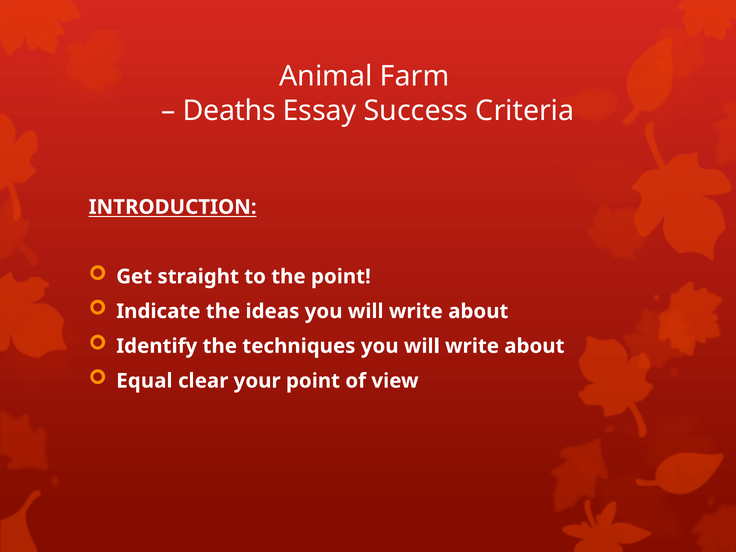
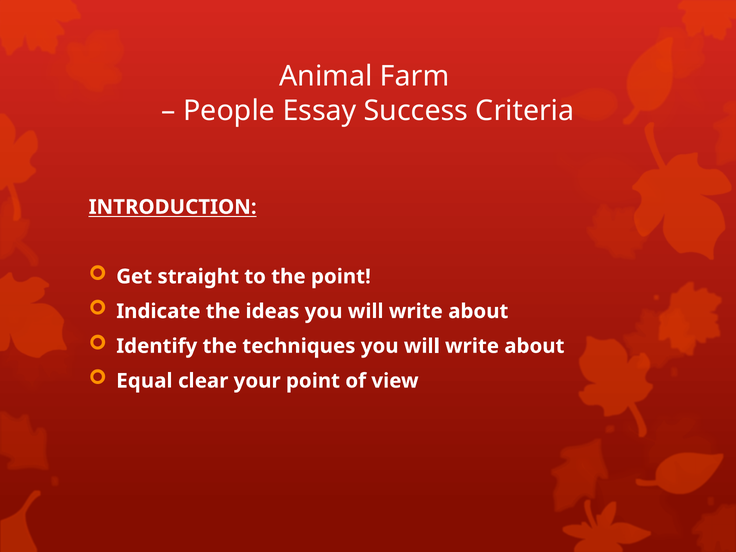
Deaths: Deaths -> People
